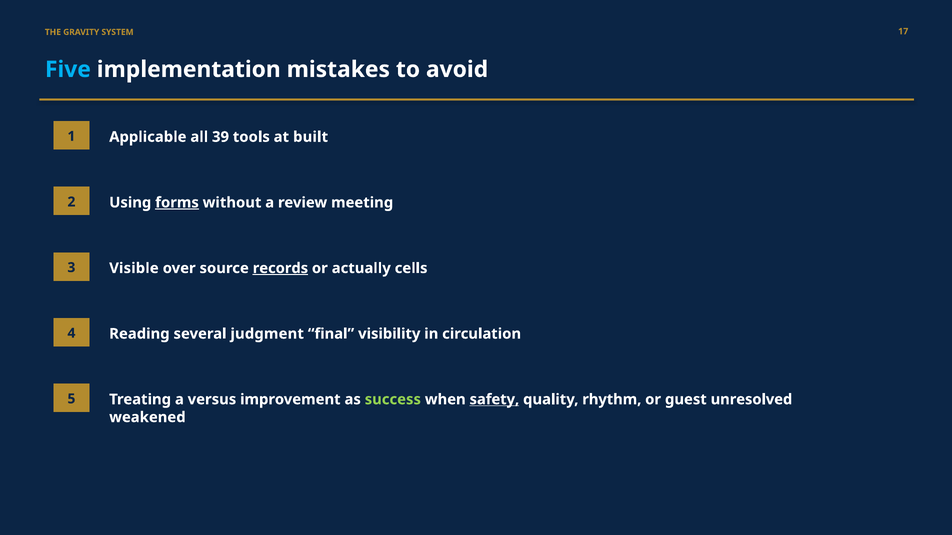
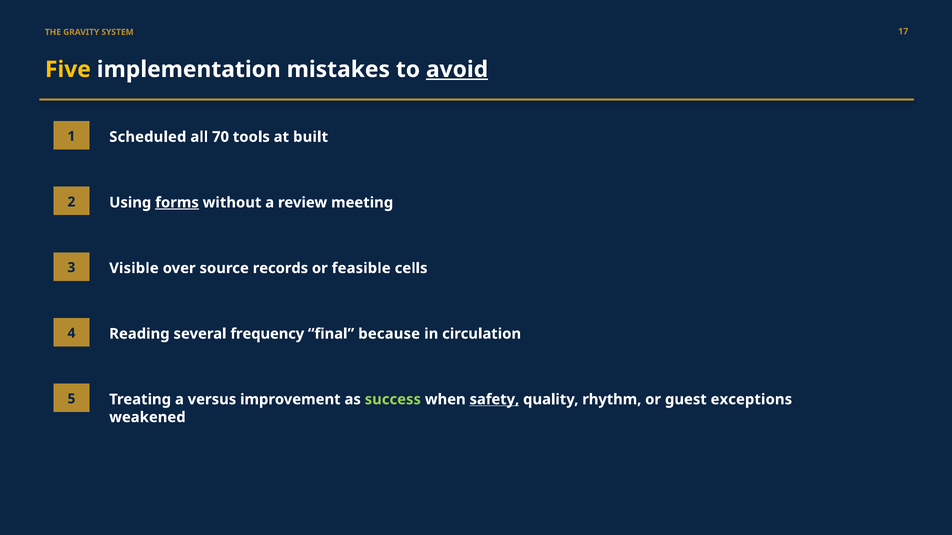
Five colour: light blue -> yellow
avoid underline: none -> present
Applicable: Applicable -> Scheduled
39: 39 -> 70
records underline: present -> none
actually: actually -> feasible
judgment: judgment -> frequency
visibility: visibility -> because
unresolved: unresolved -> exceptions
